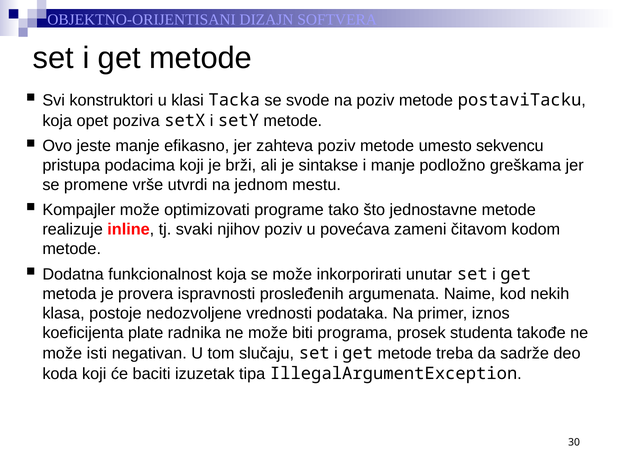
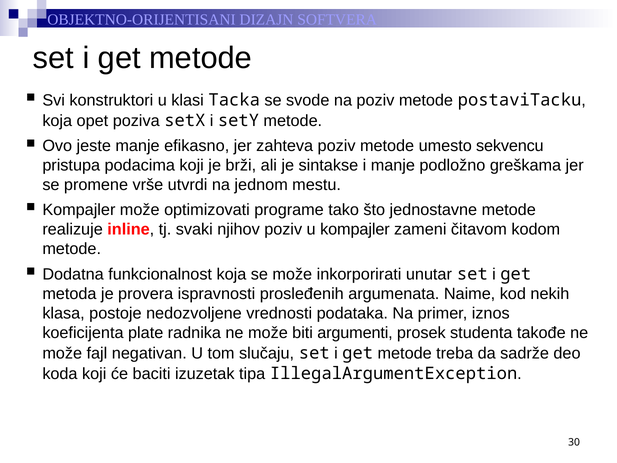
u povećava: povećava -> kompajler
programa: programa -> argumenti
isti: isti -> fajl
